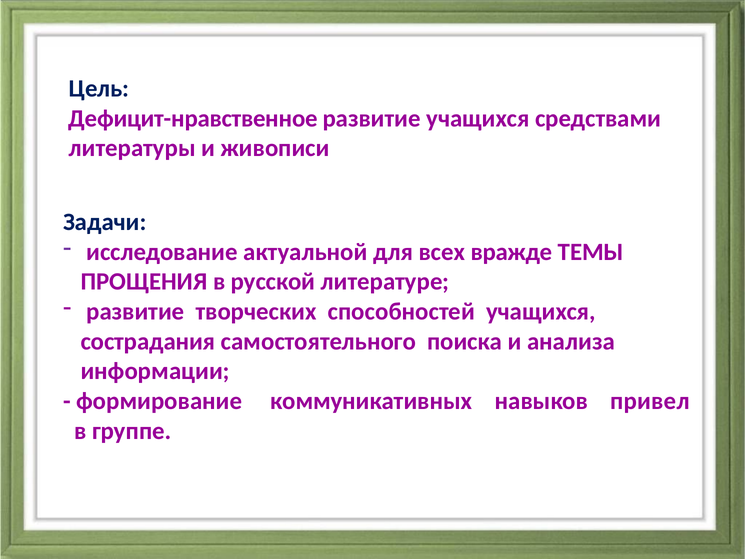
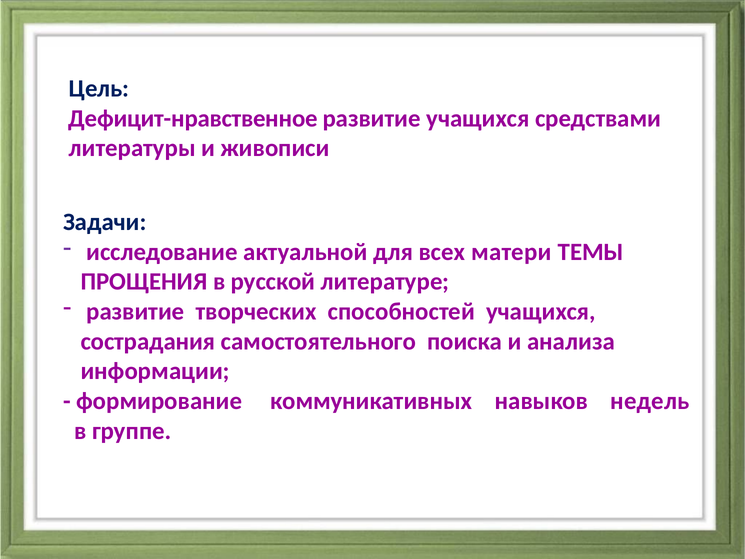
вражде: вражде -> матери
привел: привел -> недель
